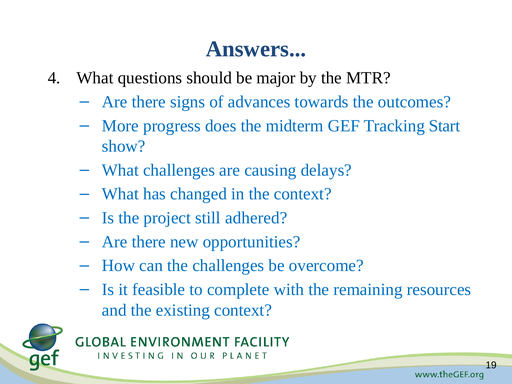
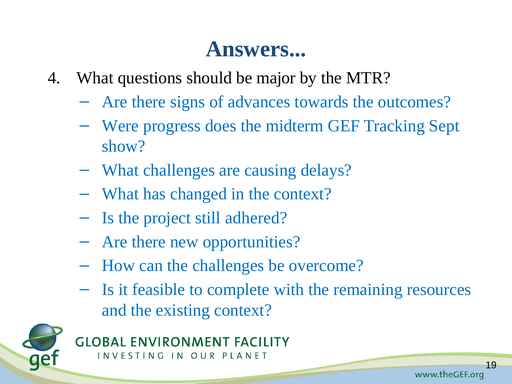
More: More -> Were
Start: Start -> Sept
